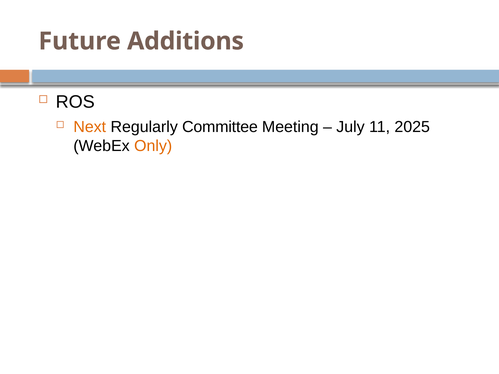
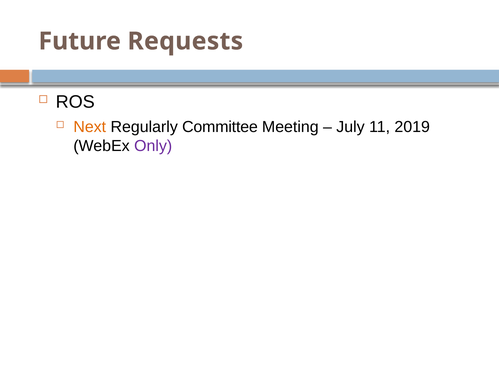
Additions: Additions -> Requests
2025: 2025 -> 2019
Only colour: orange -> purple
